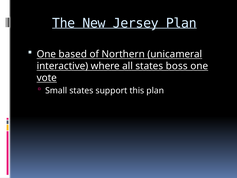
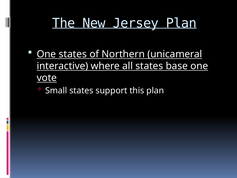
One based: based -> states
boss: boss -> base
